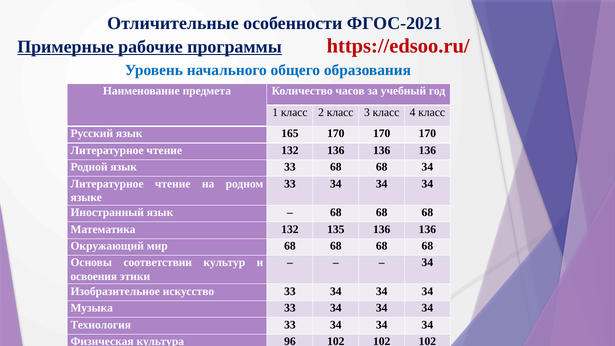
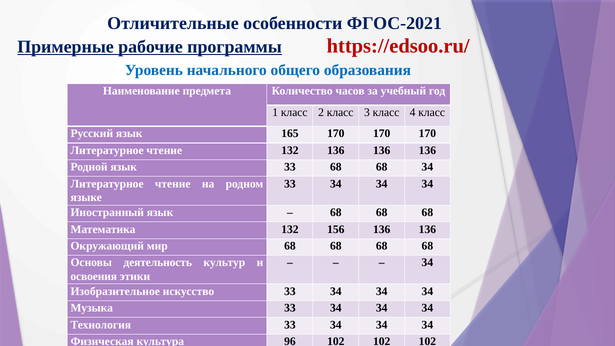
135: 135 -> 156
соответствии: соответствии -> деятельность
